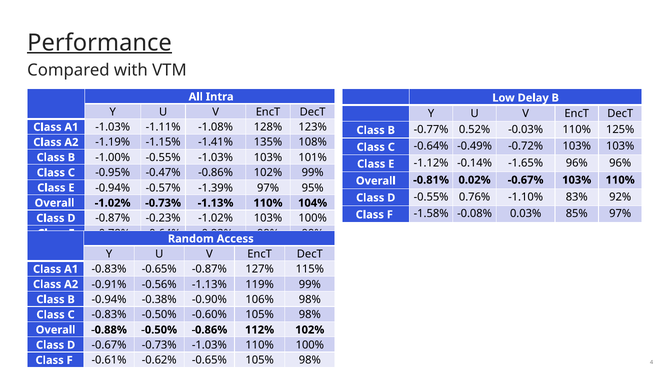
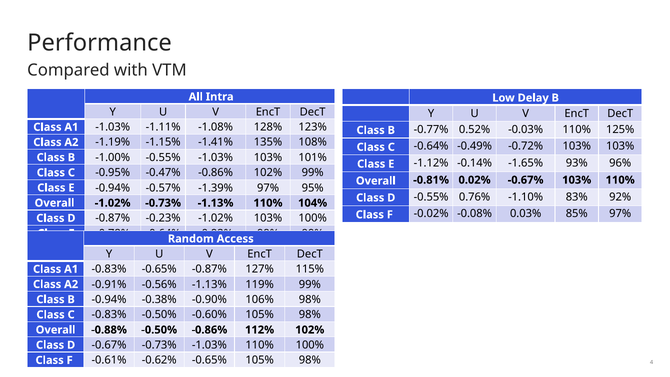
Performance underline: present -> none
-1.65% 96%: 96% -> 93%
-1.58%: -1.58% -> -0.02%
